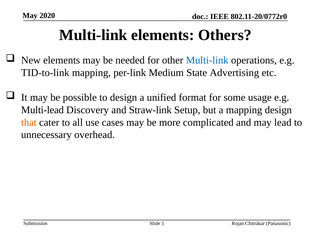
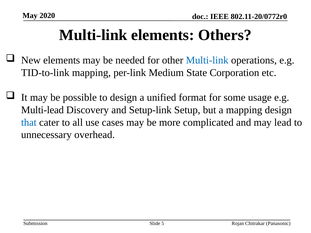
Advertising: Advertising -> Corporation
Straw-link: Straw-link -> Setup-link
that colour: orange -> blue
